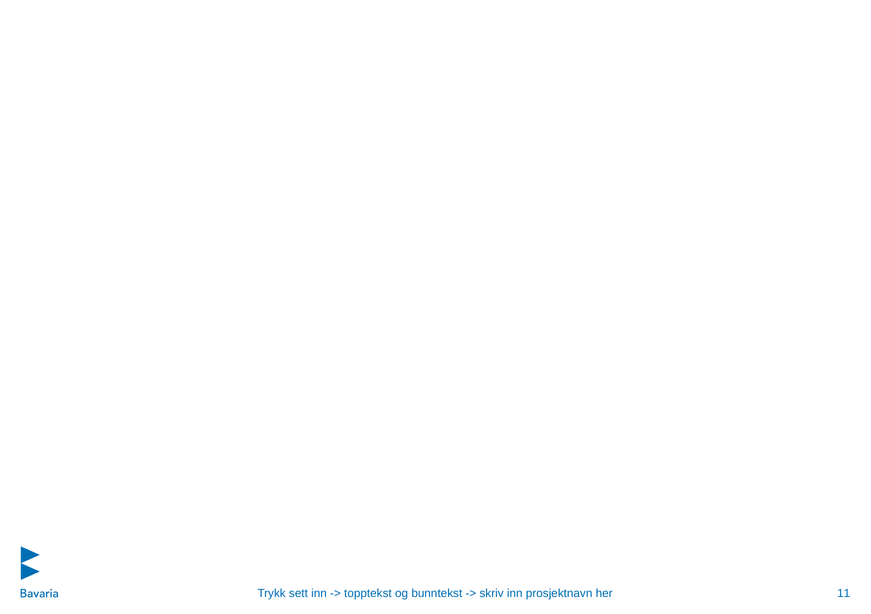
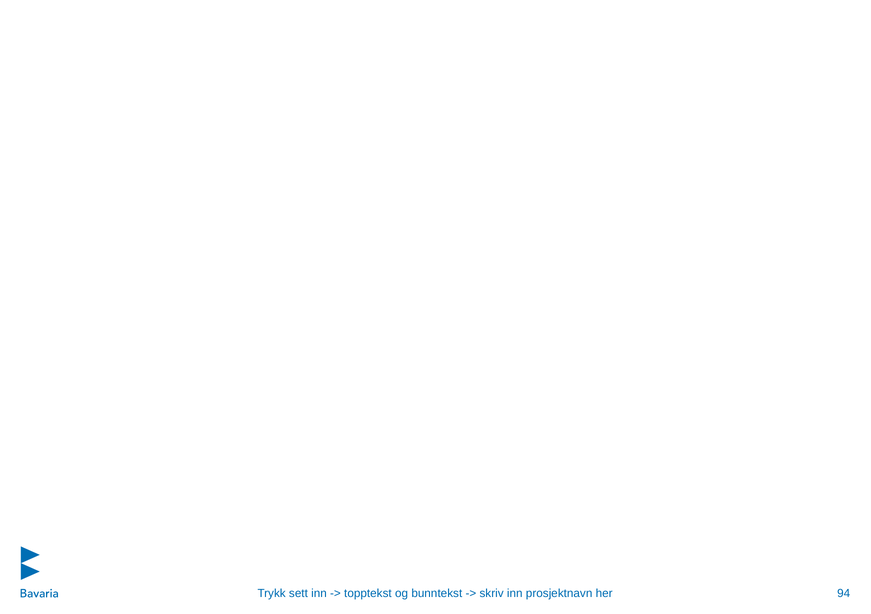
11: 11 -> 94
